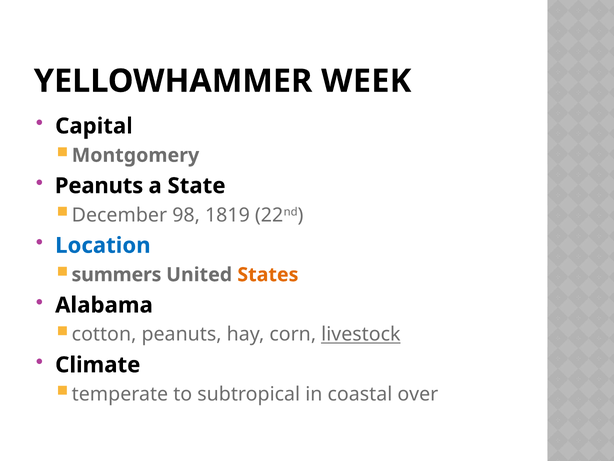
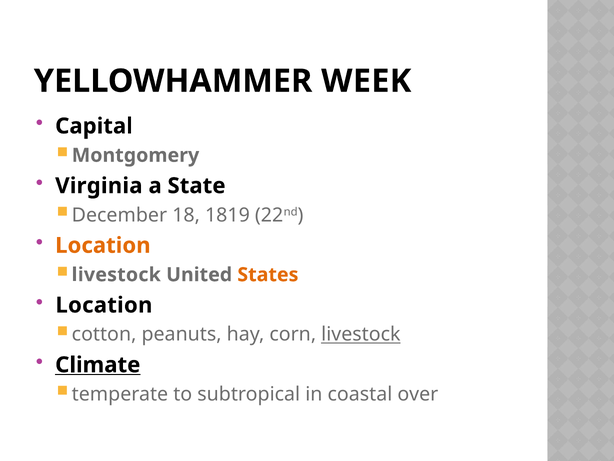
Peanuts at (99, 186): Peanuts -> Virginia
98: 98 -> 18
Location at (103, 245) colour: blue -> orange
summers at (116, 274): summers -> livestock
Alabama at (104, 305): Alabama -> Location
Climate underline: none -> present
